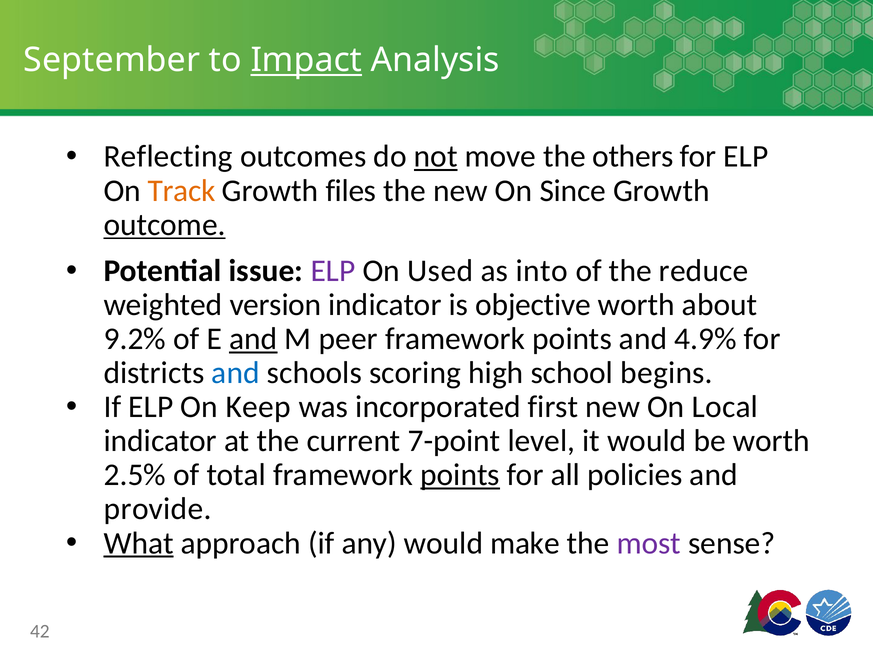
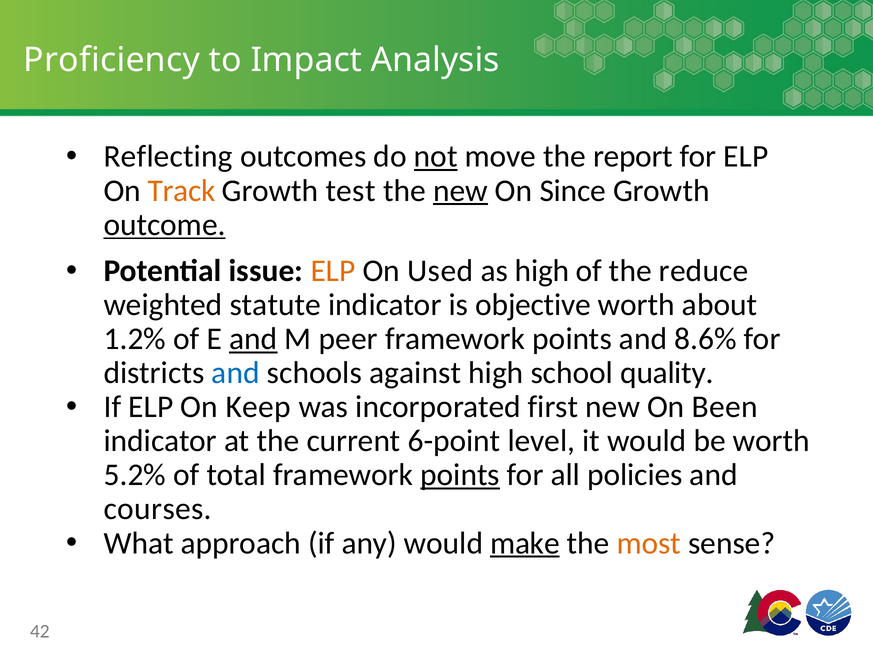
September: September -> Proficiency
Impact underline: present -> none
others: others -> report
files: files -> test
new at (460, 191) underline: none -> present
ELP at (333, 271) colour: purple -> orange
as into: into -> high
version: version -> statute
9.2%: 9.2% -> 1.2%
4.9%: 4.9% -> 8.6%
scoring: scoring -> against
begins: begins -> quality
Local: Local -> Been
7-point: 7-point -> 6-point
2.5%: 2.5% -> 5.2%
provide: provide -> courses
What underline: present -> none
make underline: none -> present
most colour: purple -> orange
